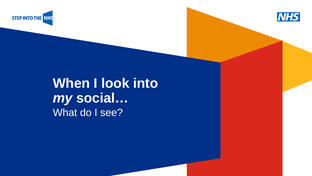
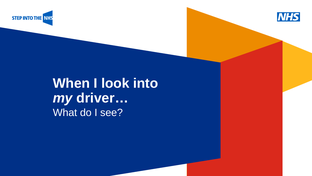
social…: social… -> driver…
